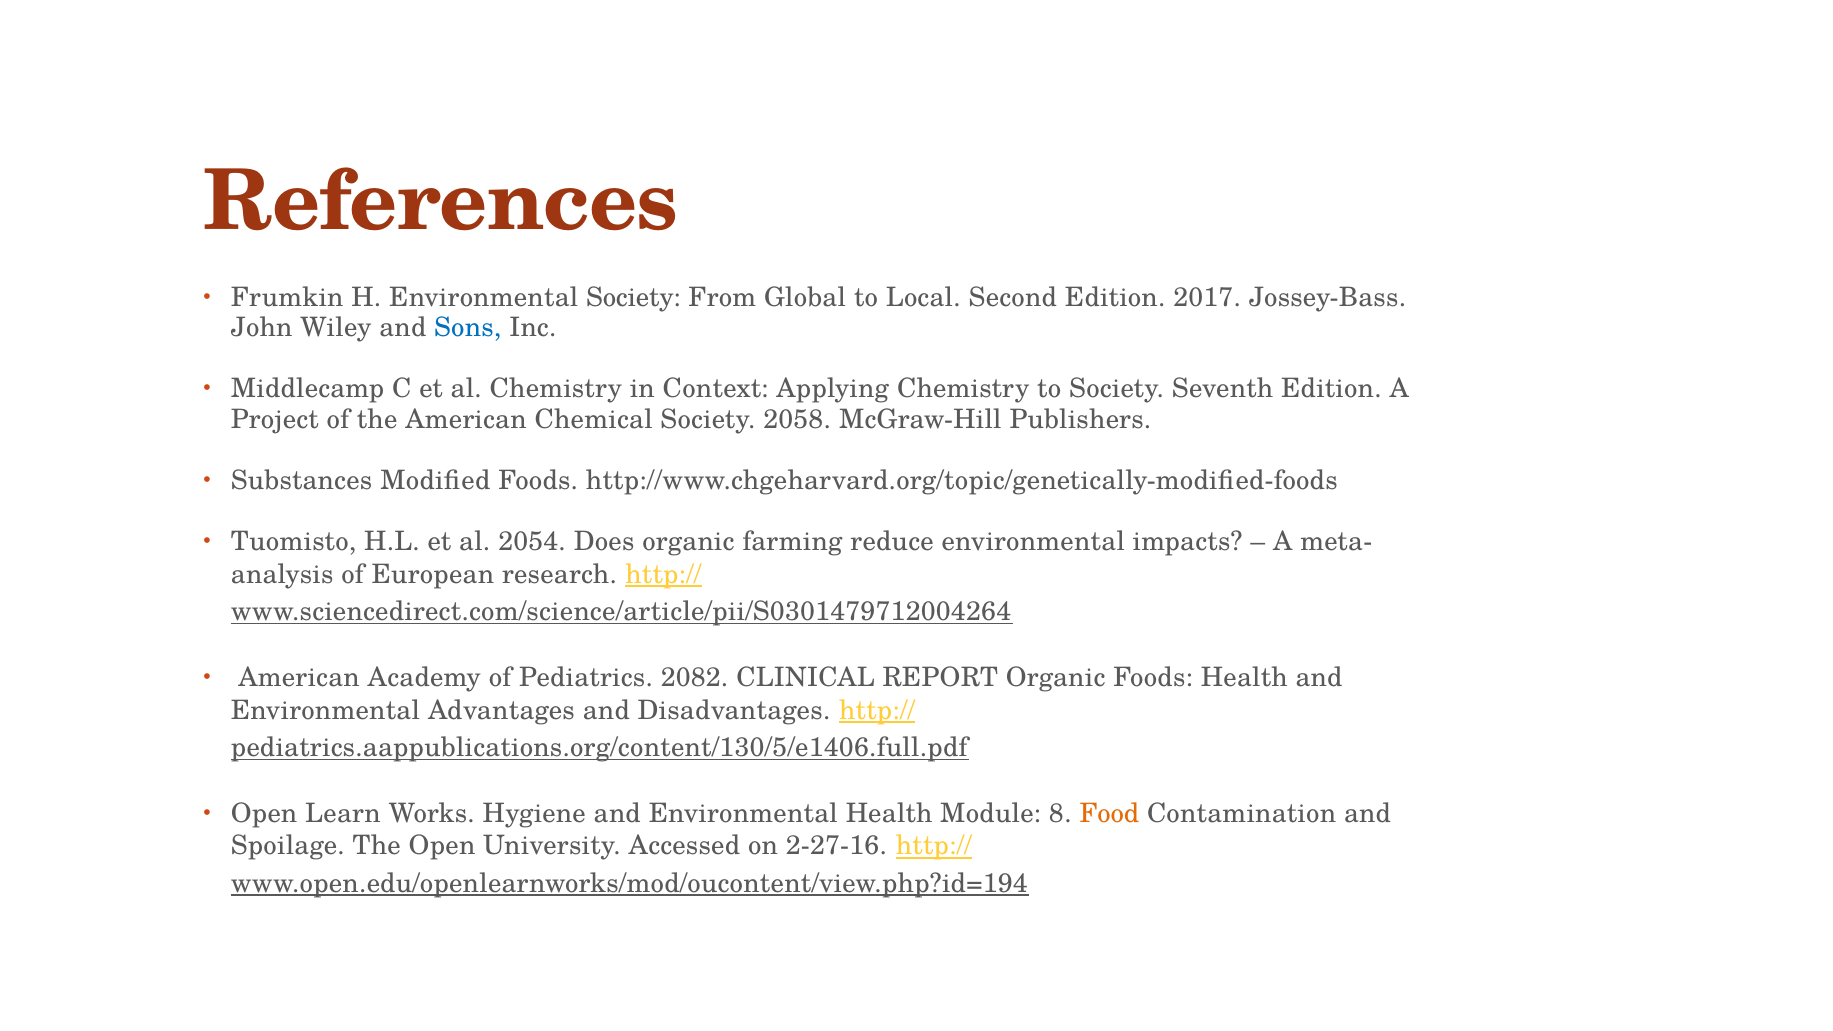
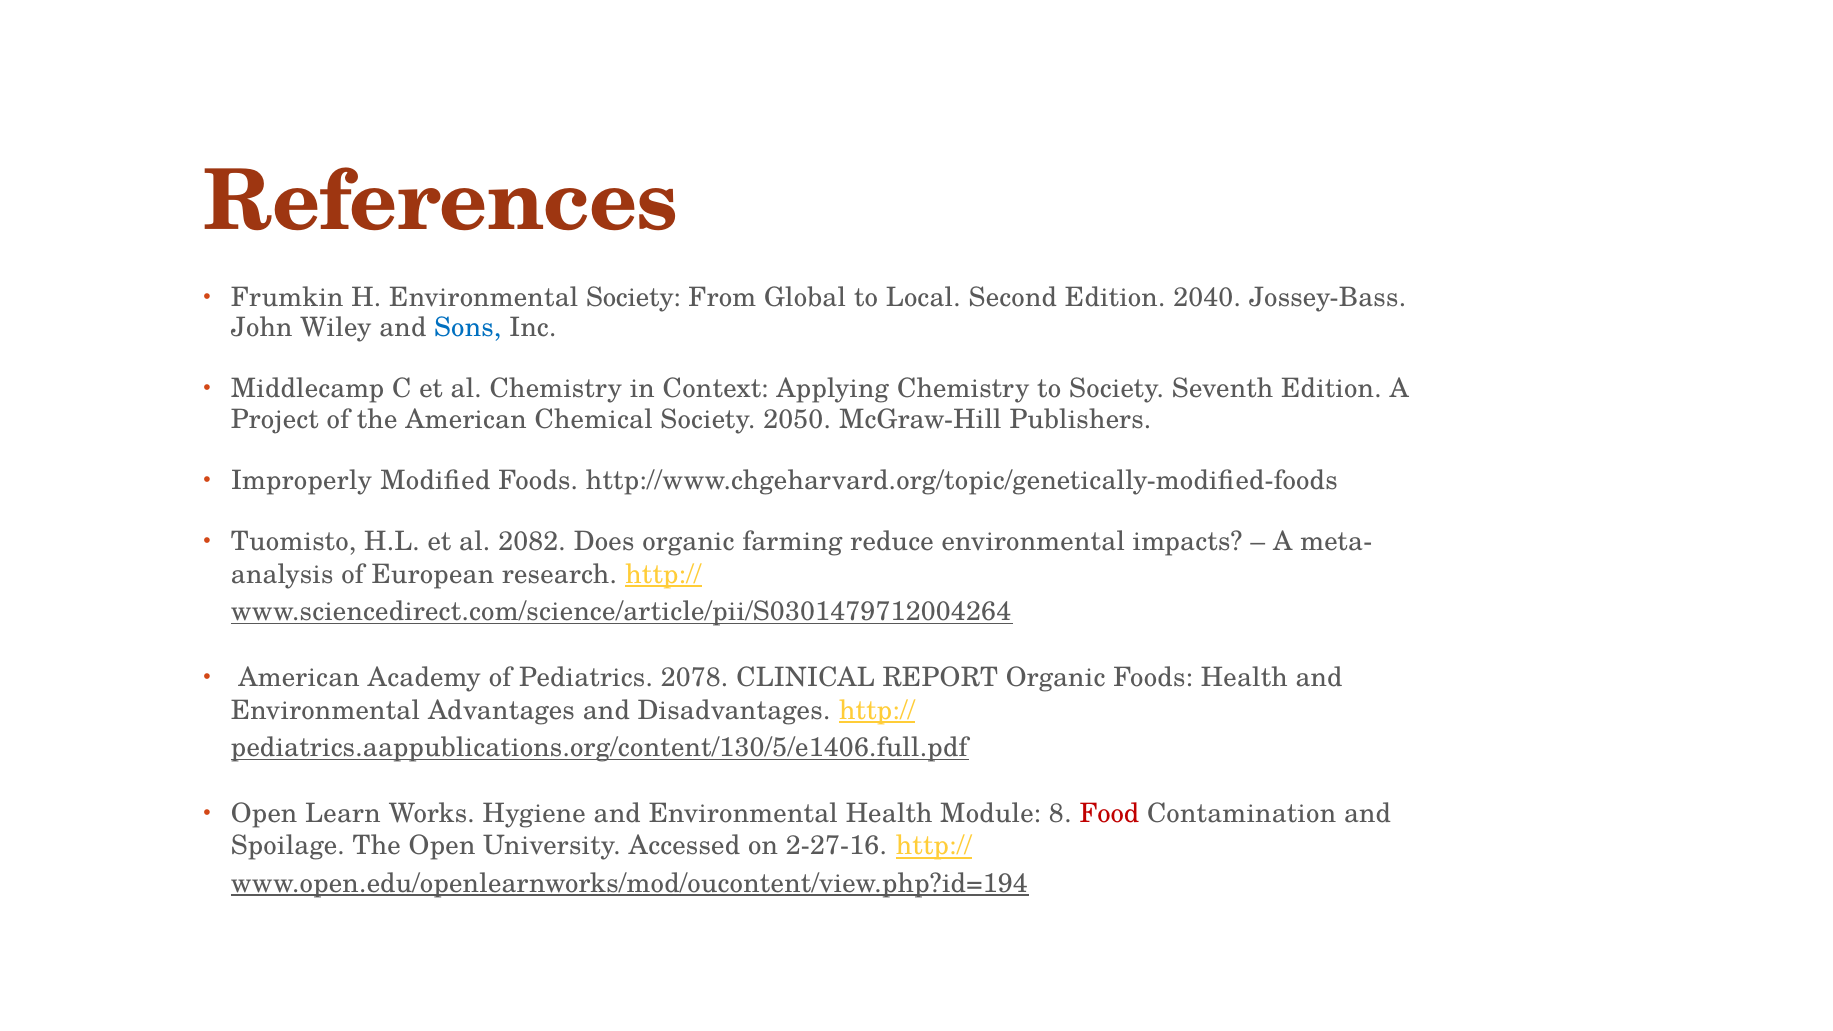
2017: 2017 -> 2040
2058: 2058 -> 2050
Substances: Substances -> Improperly
2054: 2054 -> 2082
2082: 2082 -> 2078
Food colour: orange -> red
